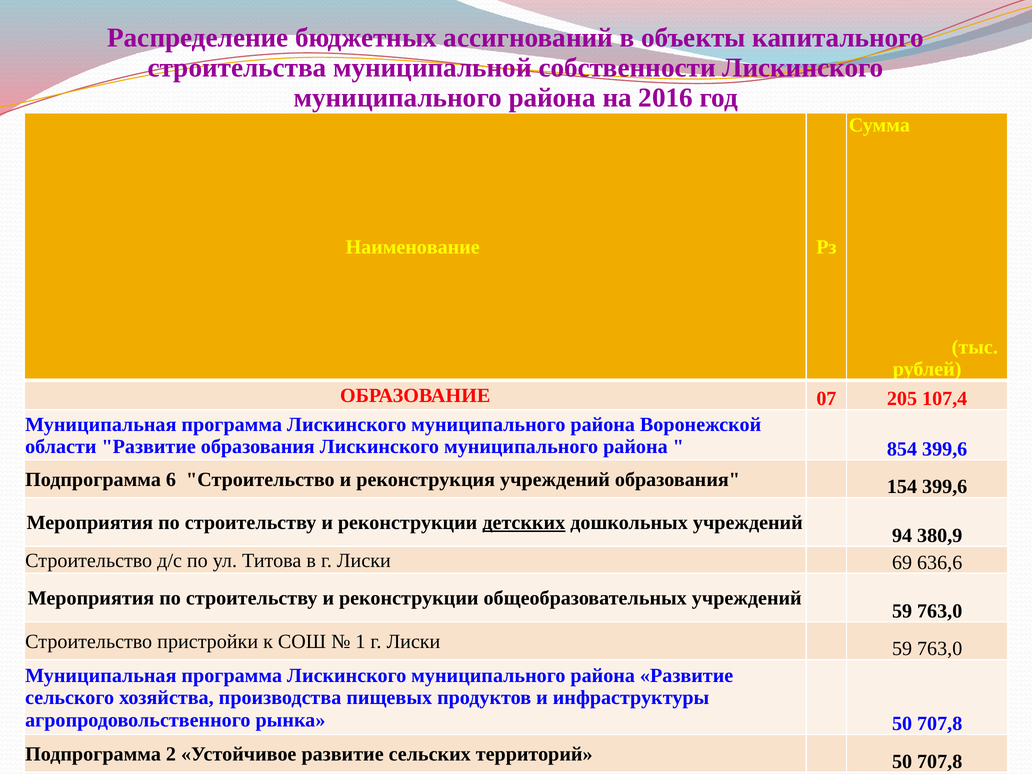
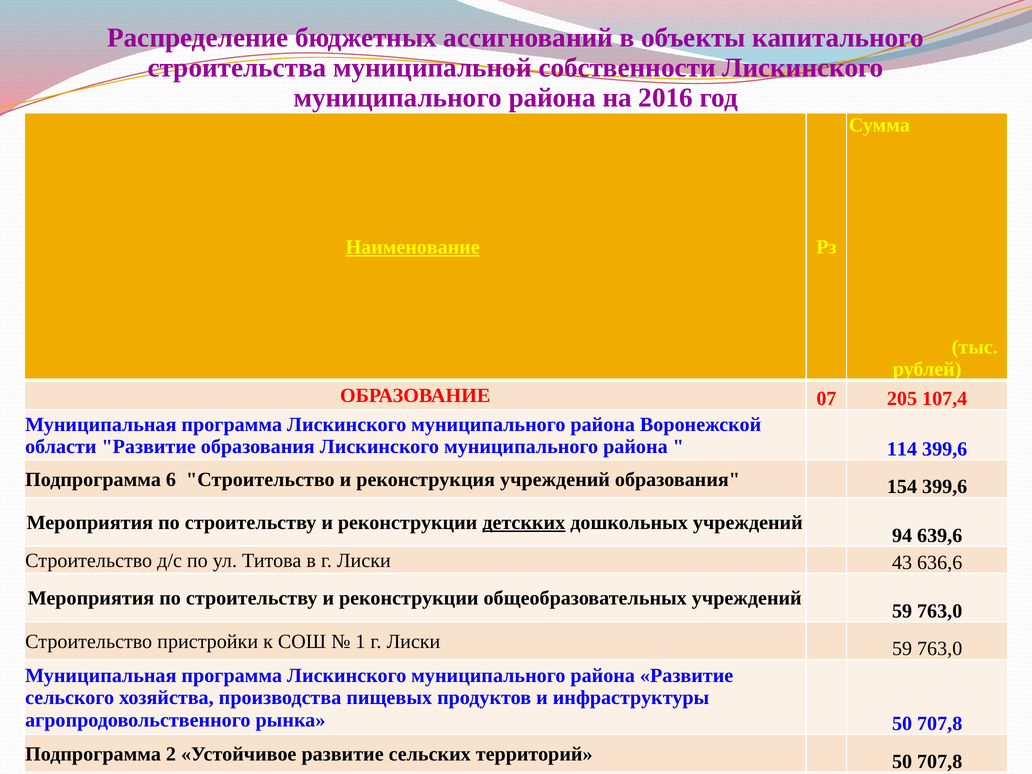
Наименование underline: none -> present
854: 854 -> 114
380,9: 380,9 -> 639,6
69: 69 -> 43
